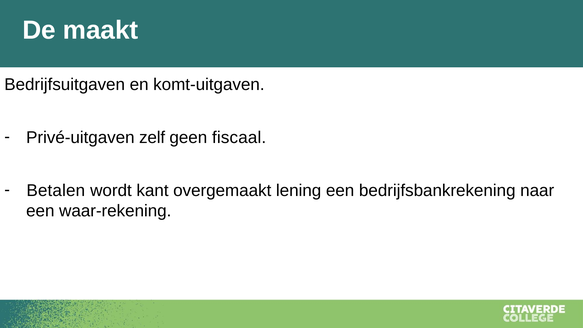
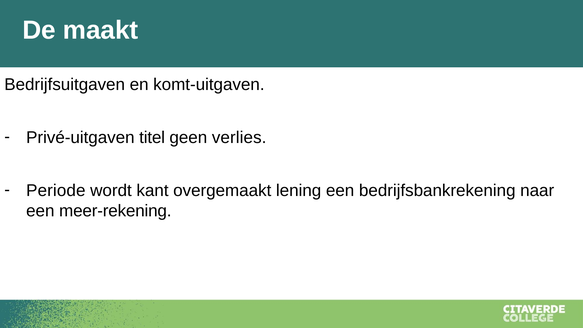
zelf: zelf -> titel
fiscaal: fiscaal -> verlies
Betalen: Betalen -> Periode
waar-rekening: waar-rekening -> meer-rekening
